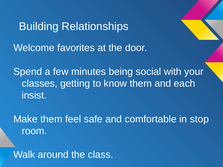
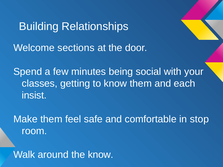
favorites: favorites -> sections
the class: class -> know
